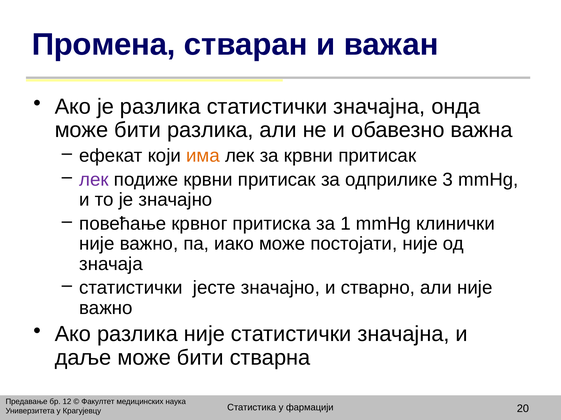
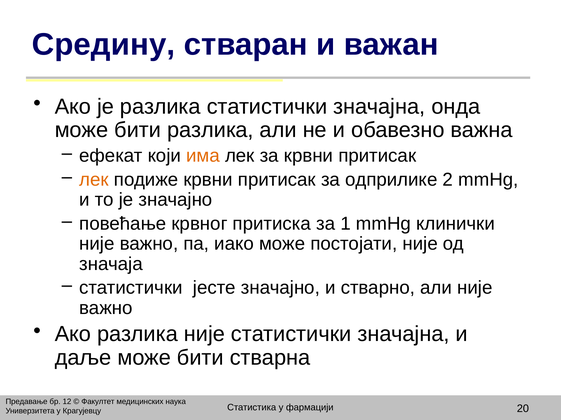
Промена: Промена -> Средину
лек at (94, 180) colour: purple -> orange
3: 3 -> 2
